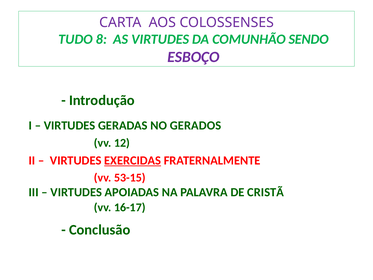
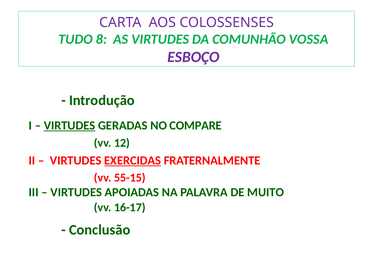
SENDO: SENDO -> VOSSA
VIRTUDES at (70, 126) underline: none -> present
GERADOS: GERADOS -> COMPARE
53-15: 53-15 -> 55-15
CRISTÃ: CRISTÃ -> MUITO
